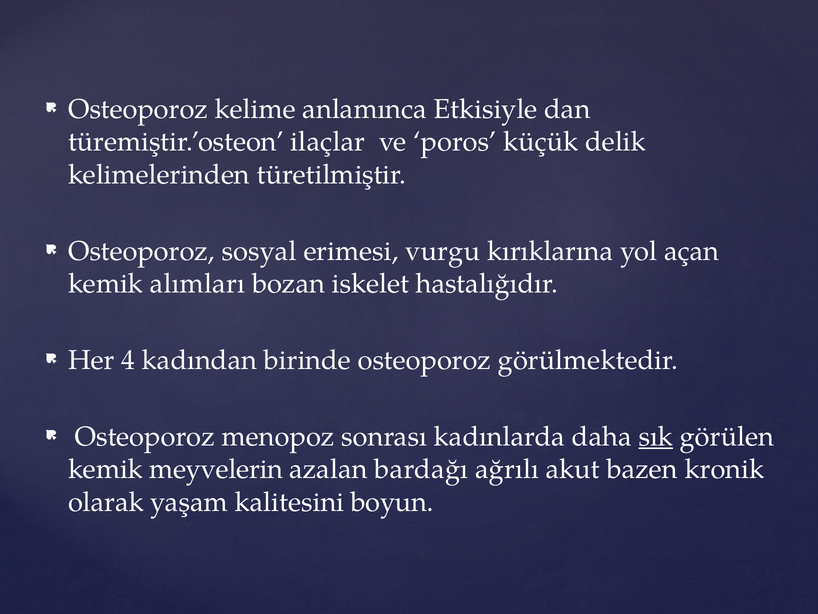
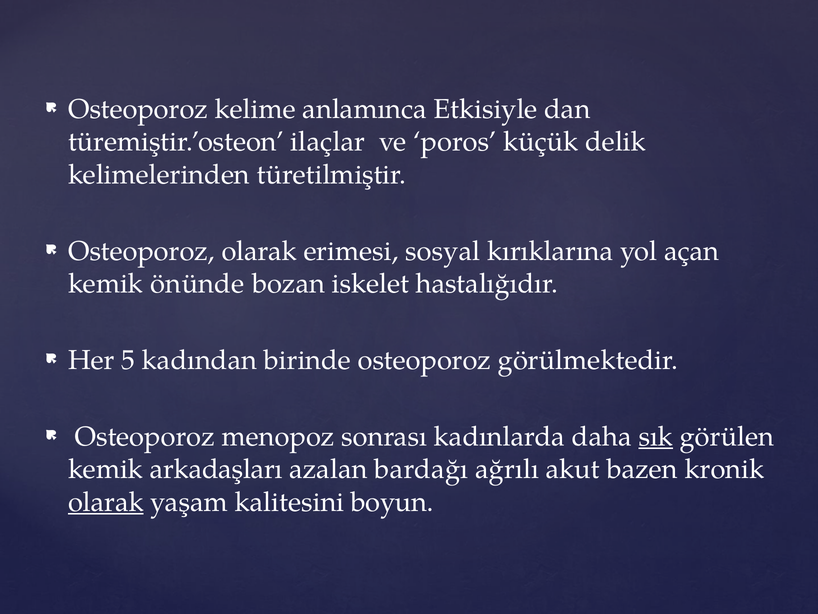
Osteoporoz sosyal: sosyal -> olarak
vurgu: vurgu -> sosyal
alımları: alımları -> önünde
4: 4 -> 5
meyvelerin: meyvelerin -> arkadaşları
olarak at (106, 502) underline: none -> present
